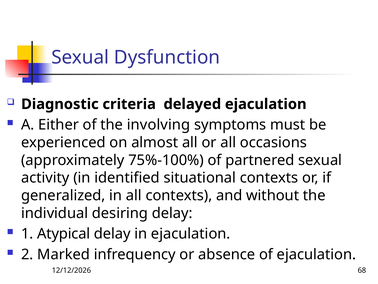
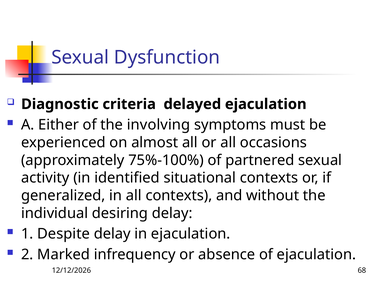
Atypical: Atypical -> Despite
